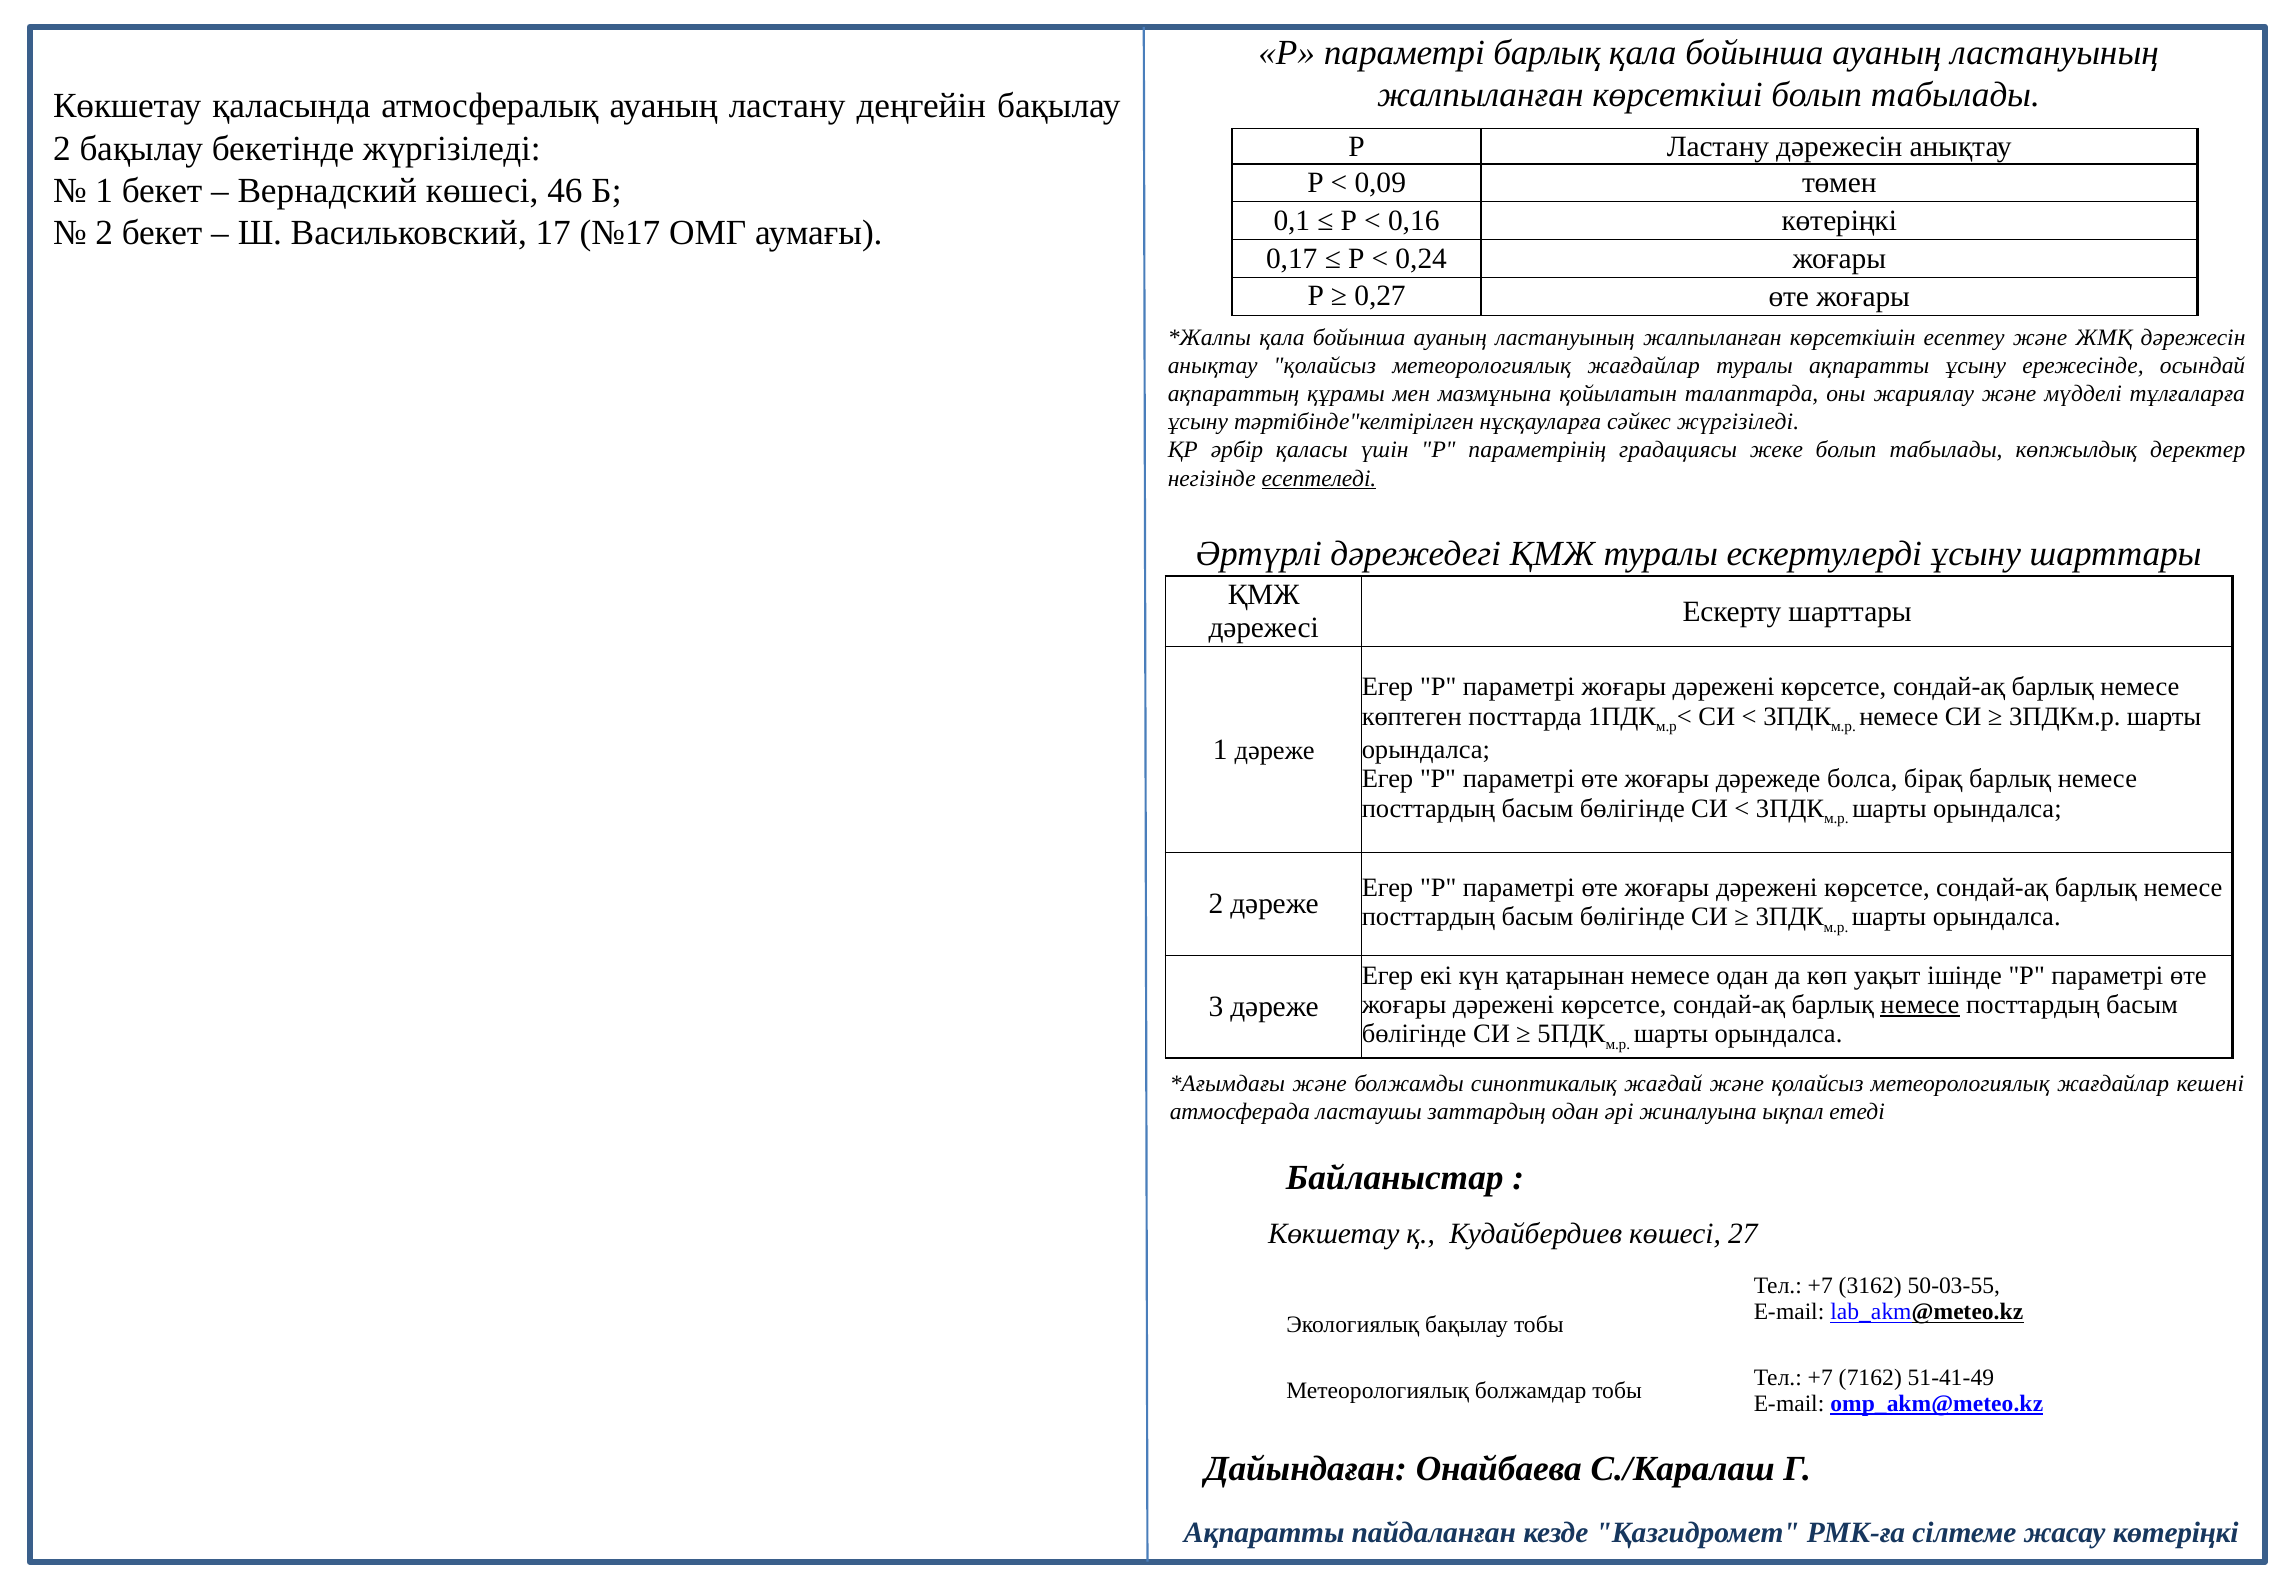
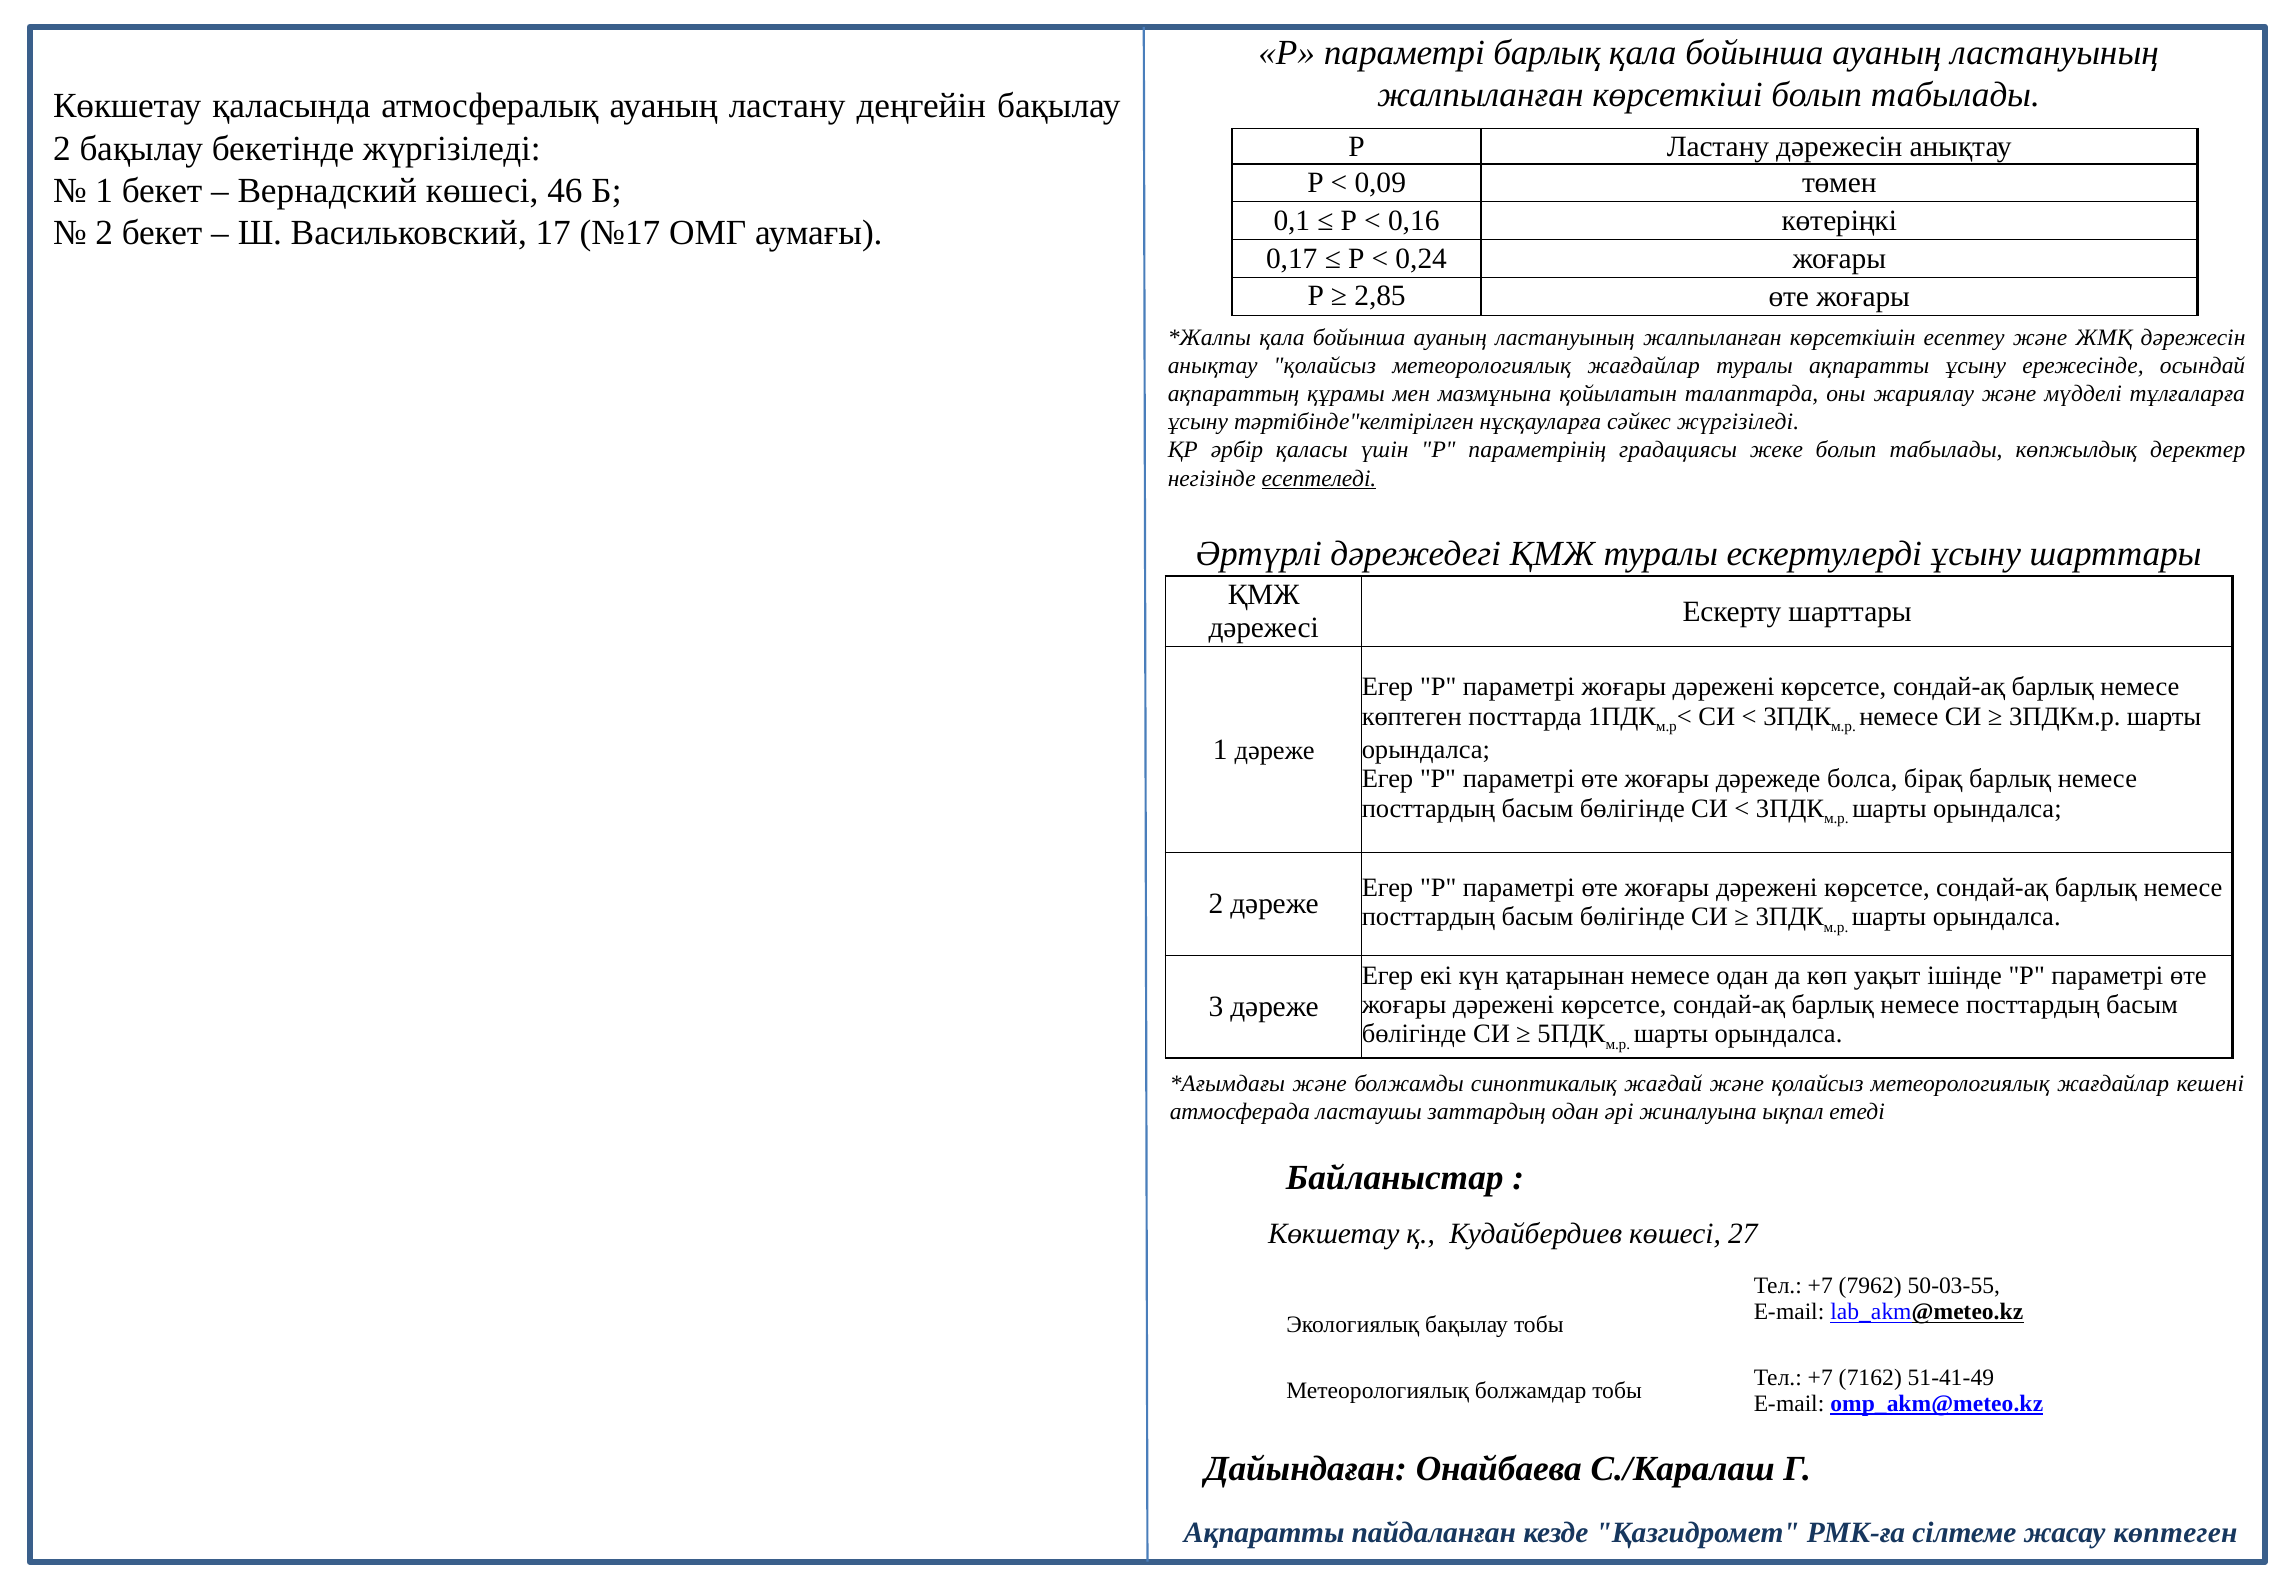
0,27: 0,27 -> 2,85
немесе at (1920, 1005) underline: present -> none
3162: 3162 -> 7962
жасау көтеріңкі: көтеріңкі -> көптеген
